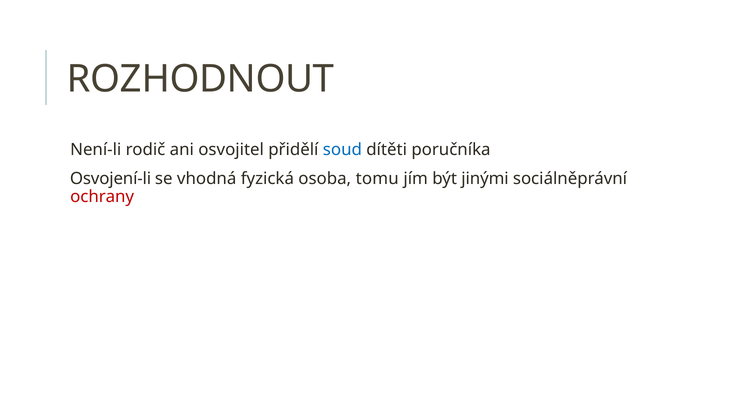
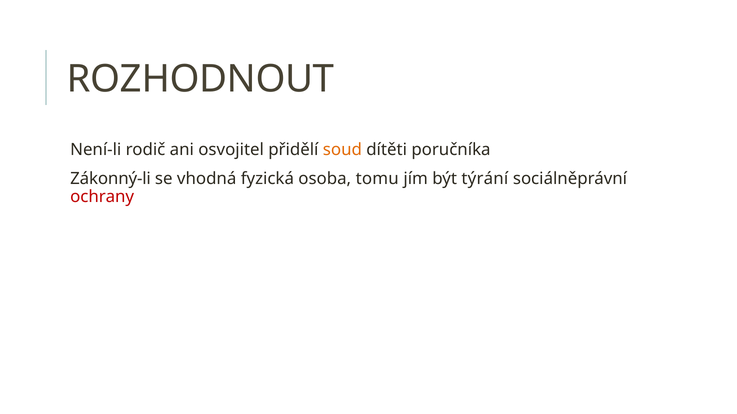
soud colour: blue -> orange
Osvojení-li: Osvojení-li -> Zákonný-li
jinými: jinými -> týrání
